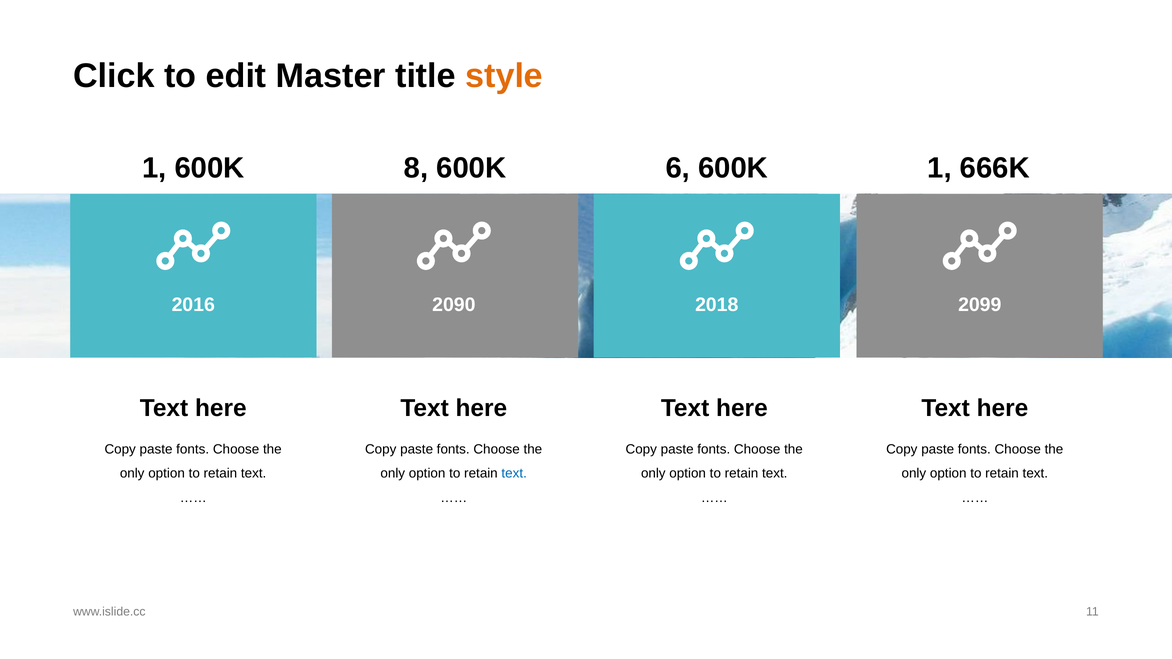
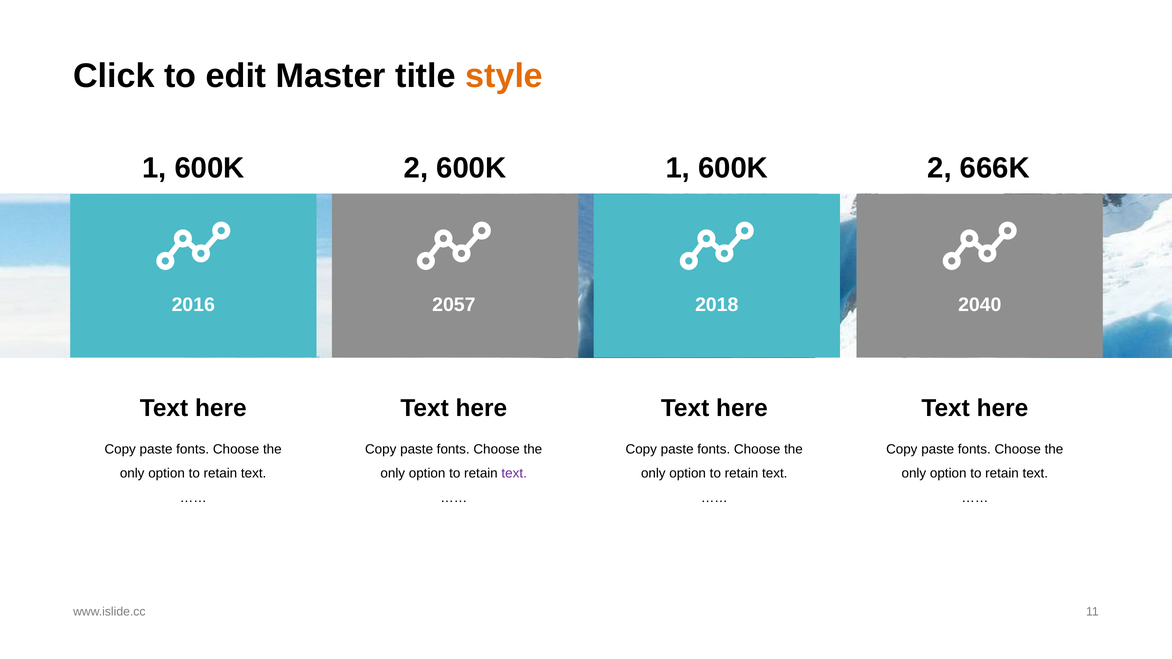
8 at (416, 168): 8 -> 2
600K 6: 6 -> 1
1 at (939, 168): 1 -> 2
2090: 2090 -> 2057
2099: 2099 -> 2040
text at (514, 474) colour: blue -> purple
